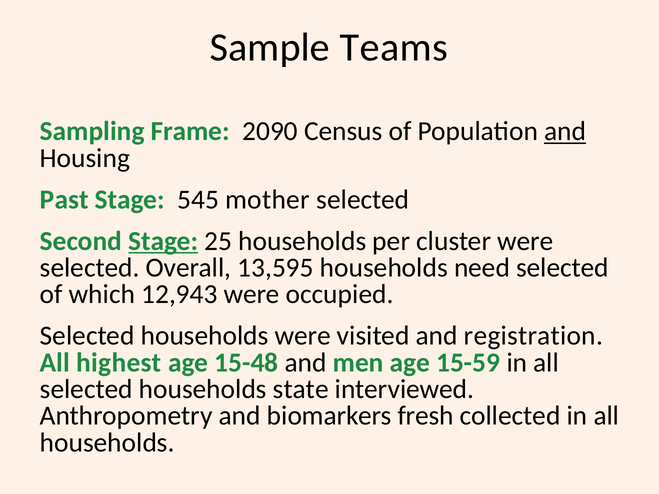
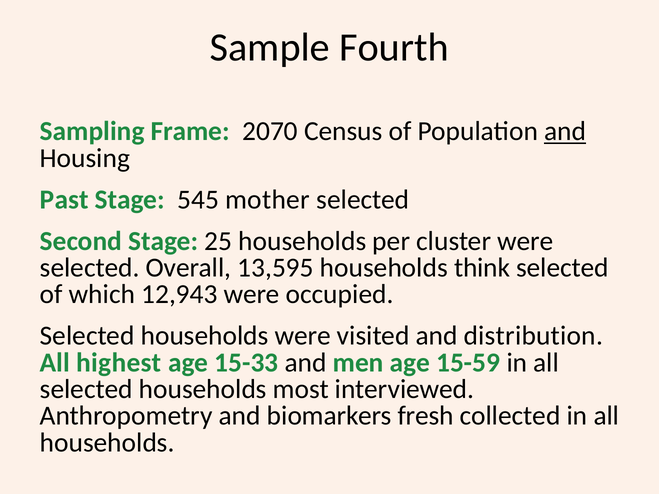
Teams: Teams -> Fourth
2090: 2090 -> 2070
Stage at (163, 241) underline: present -> none
need: need -> think
registration: registration -> distribution
15-48: 15-48 -> 15-33
state: state -> most
